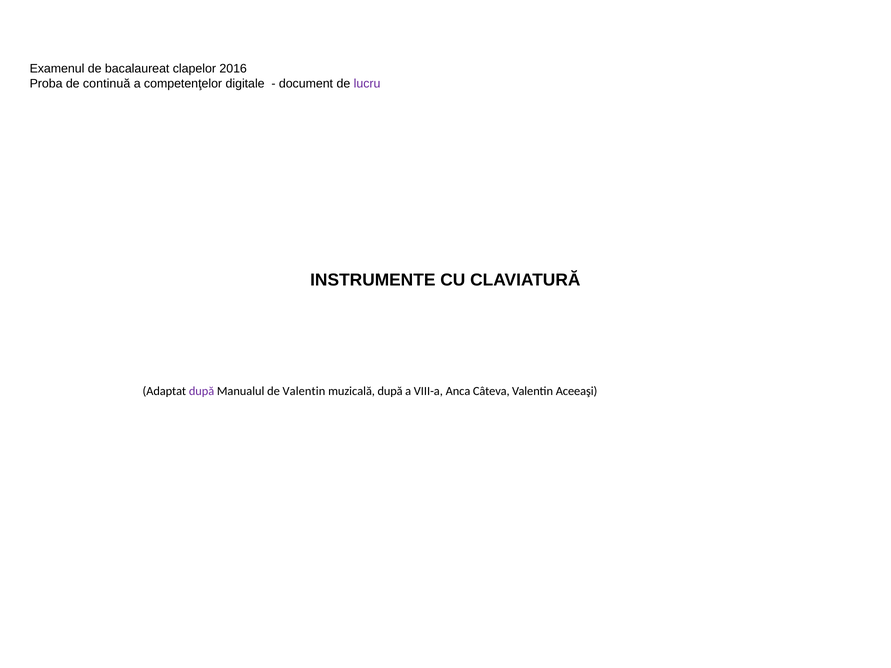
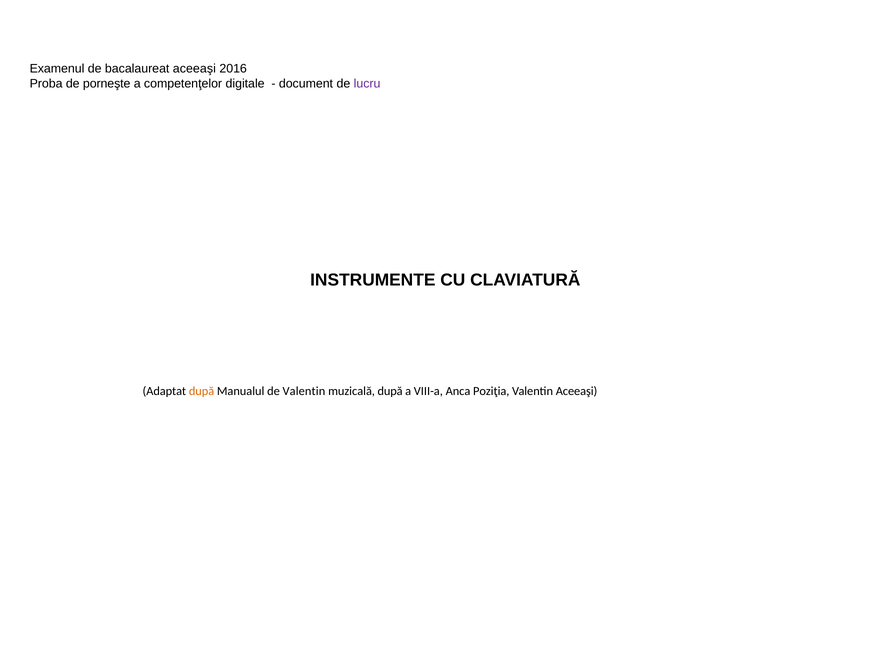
bacalaureat clapelor: clapelor -> aceeaşi
continuă: continuă -> porneşte
după at (202, 391) colour: purple -> orange
Câteva: Câteva -> Poziţia
